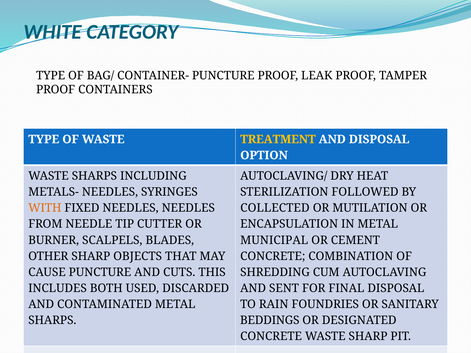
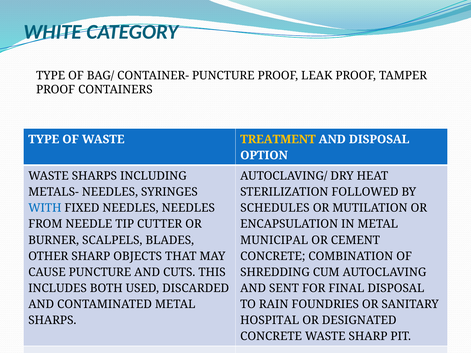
WITH colour: orange -> blue
COLLECTED: COLLECTED -> SCHEDULES
BEDDINGS: BEDDINGS -> HOSPITAL
